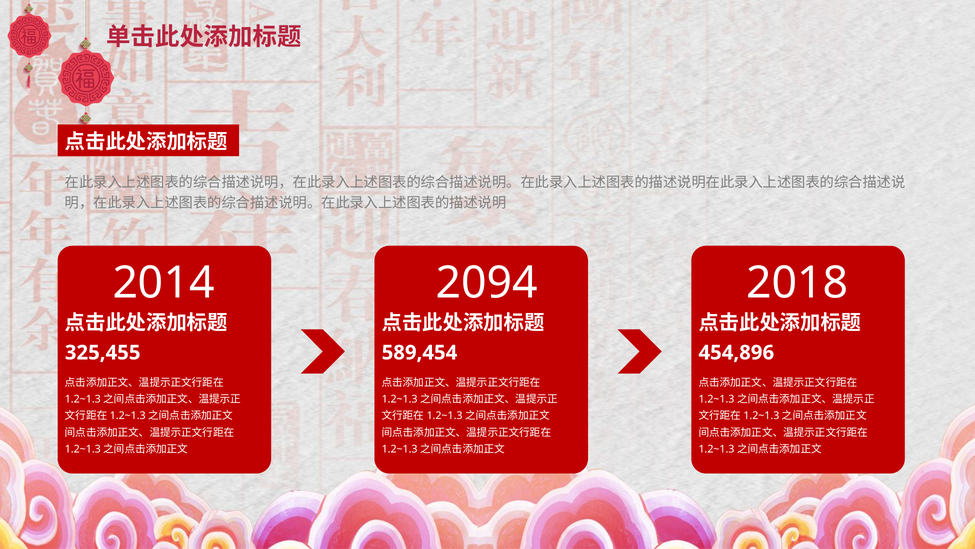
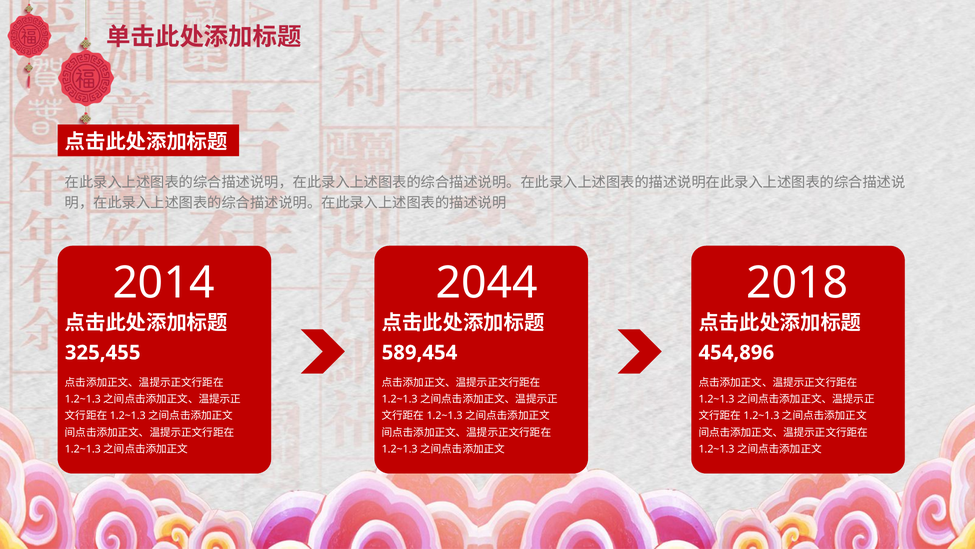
2094: 2094 -> 2044
